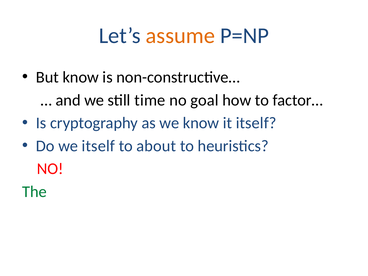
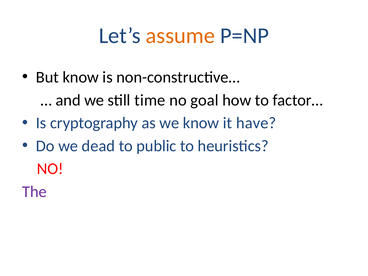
it itself: itself -> have
we itself: itself -> dead
about: about -> public
The colour: green -> purple
